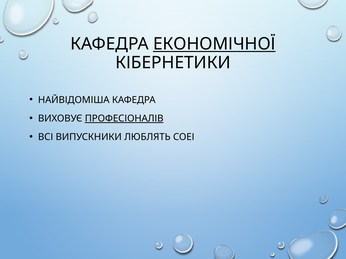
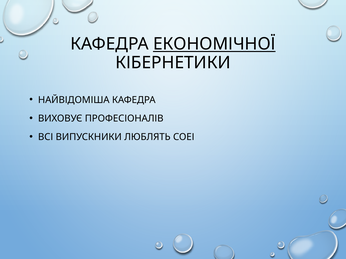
ПРОФЕСІОНАЛІВ underline: present -> none
